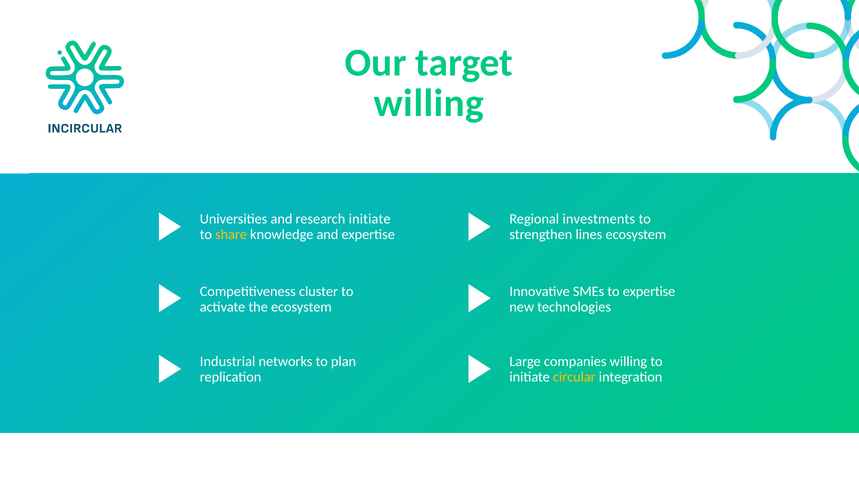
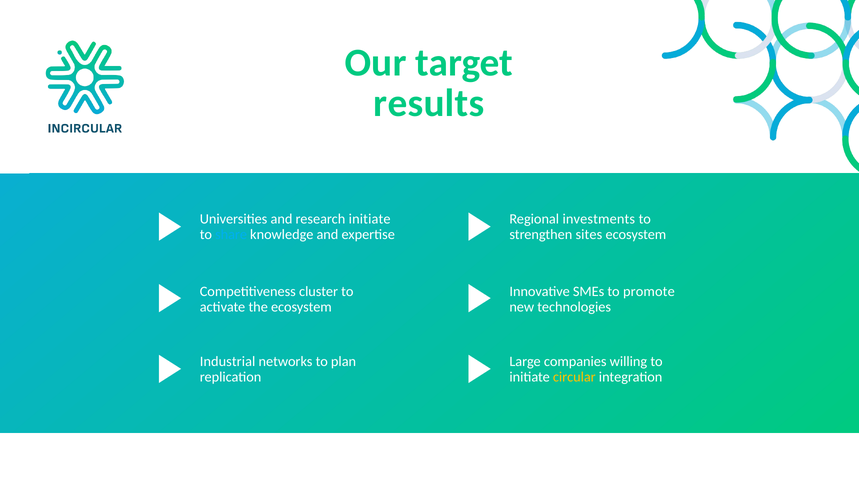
willing at (429, 103): willing -> results
share colour: yellow -> light blue
lines: lines -> sites
to expertise: expertise -> promote
